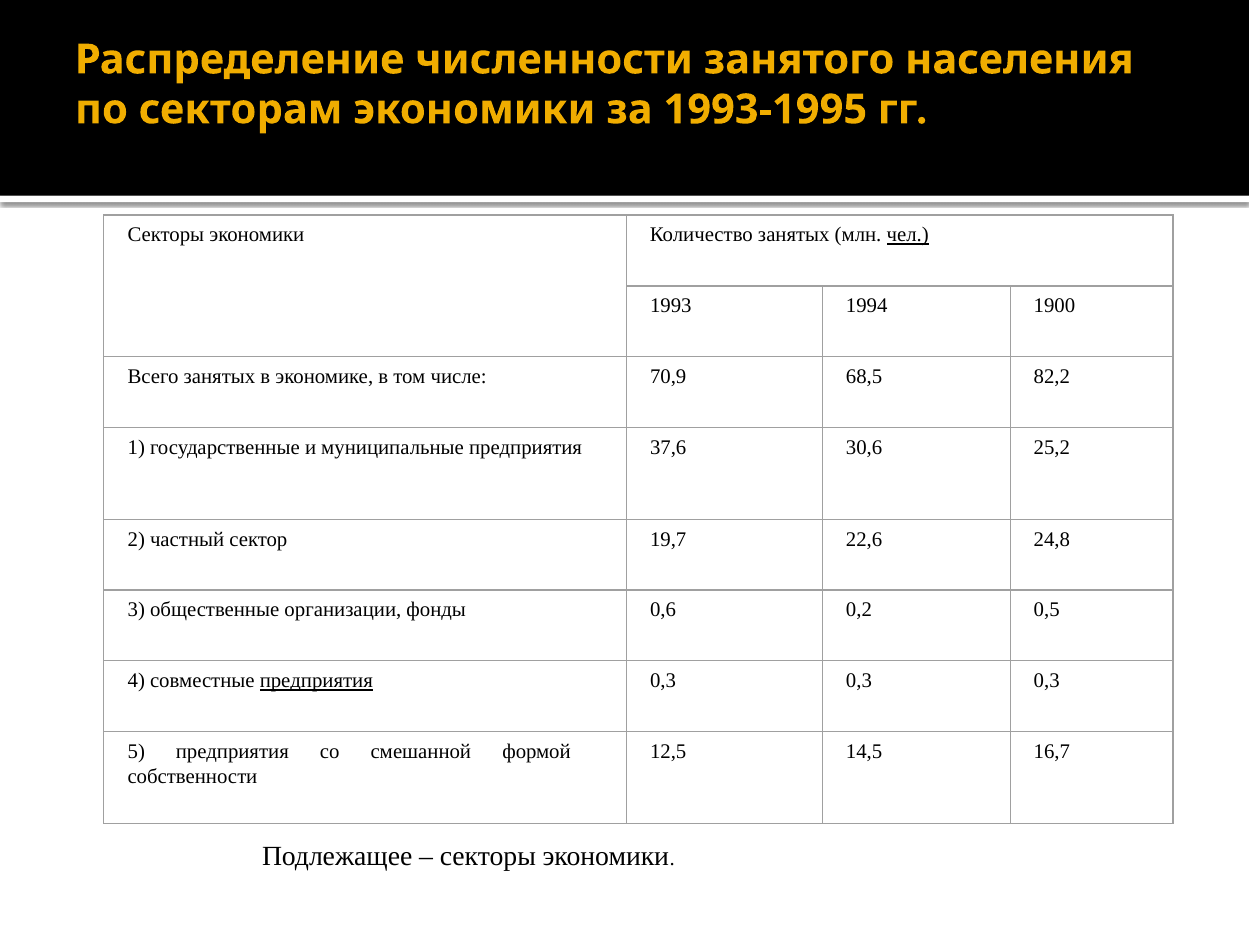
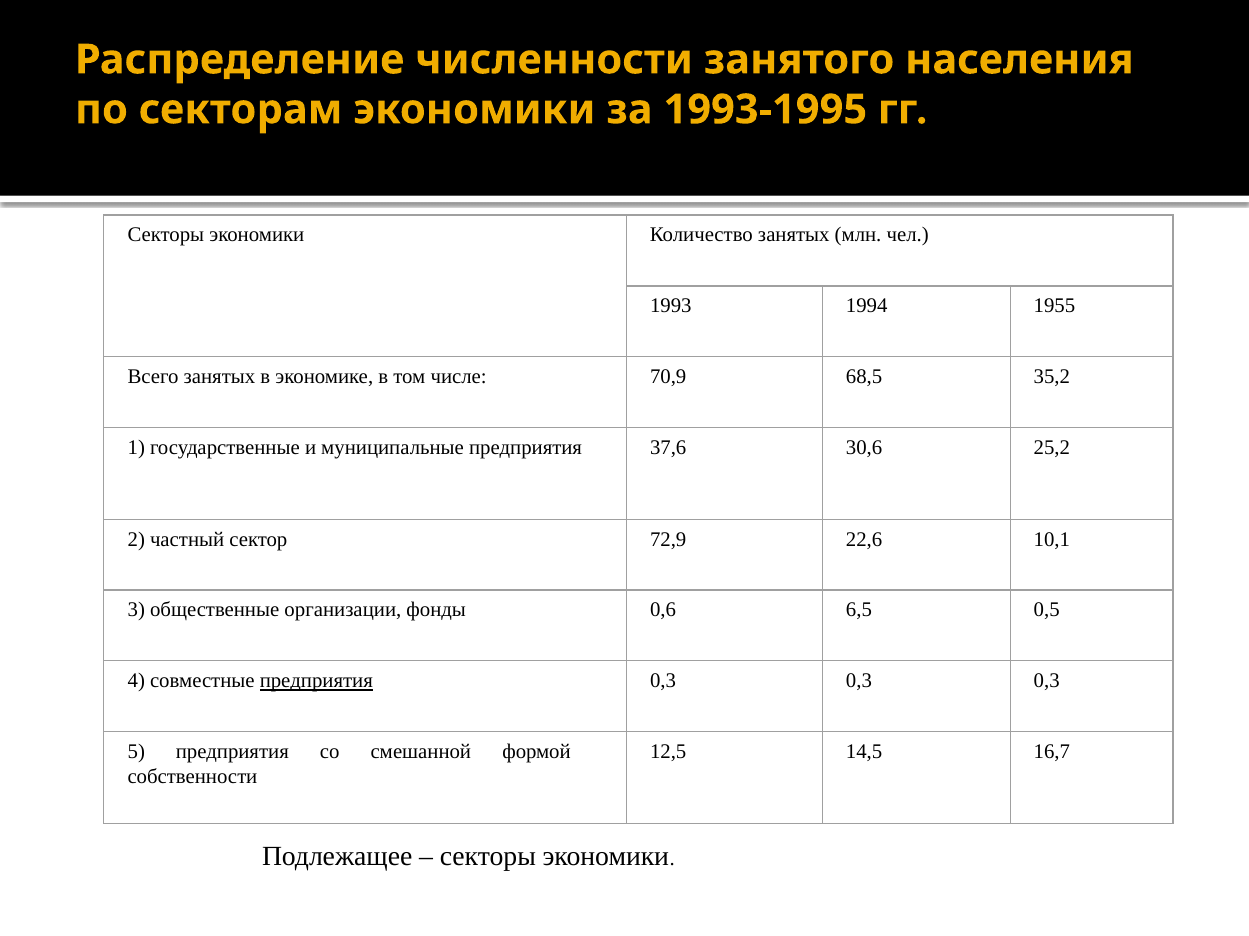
чел underline: present -> none
1900: 1900 -> 1955
82,2: 82,2 -> 35,2
19,7: 19,7 -> 72,9
24,8: 24,8 -> 10,1
0,2: 0,2 -> 6,5
